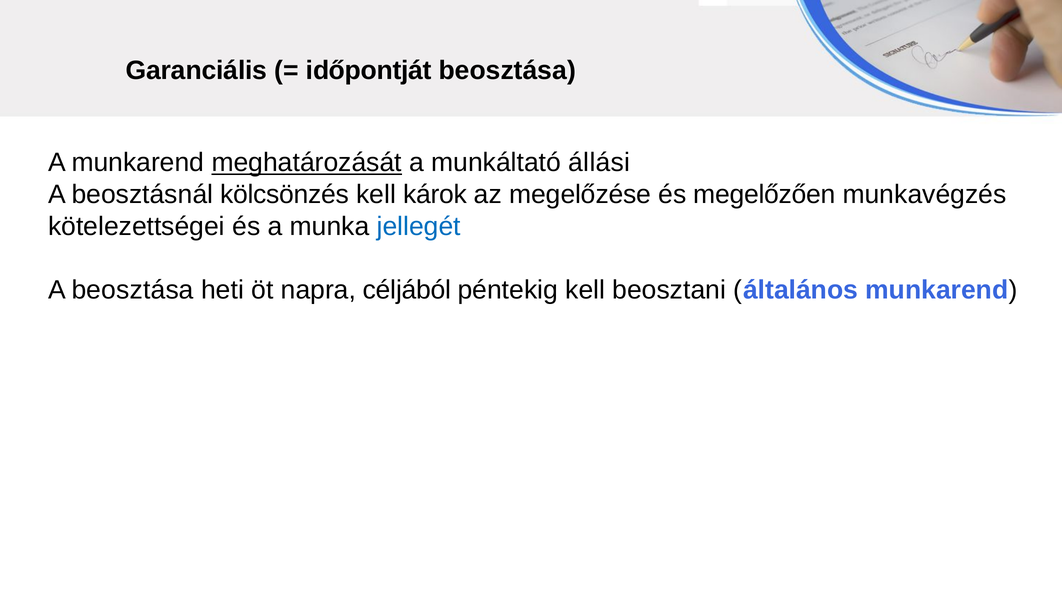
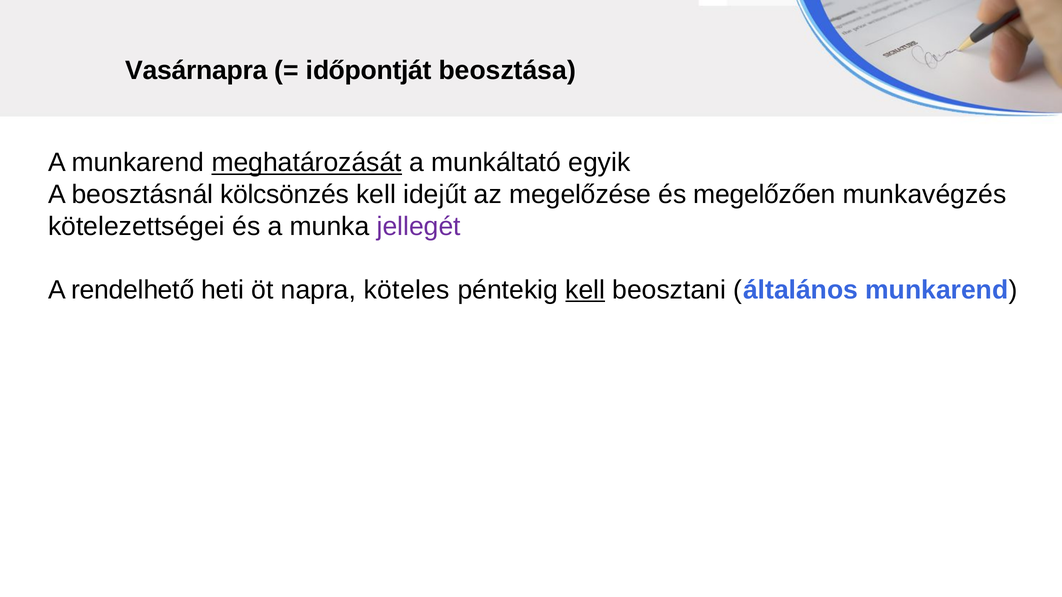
Garanciális: Garanciális -> Vasárnapra
állási: állási -> egyik
károk: károk -> idejűt
jellegét colour: blue -> purple
A beosztása: beosztása -> rendelhető
céljából: céljából -> köteles
kell at (585, 290) underline: none -> present
